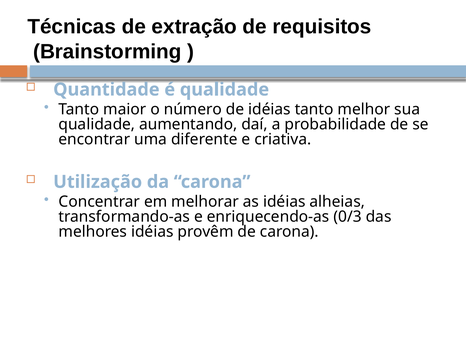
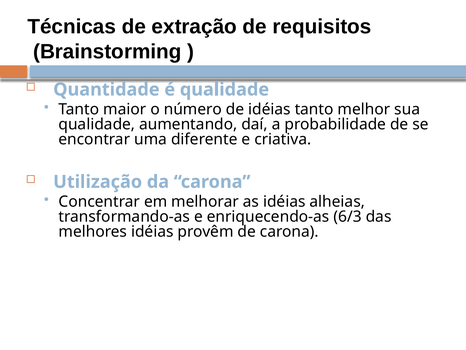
0/3: 0/3 -> 6/3
